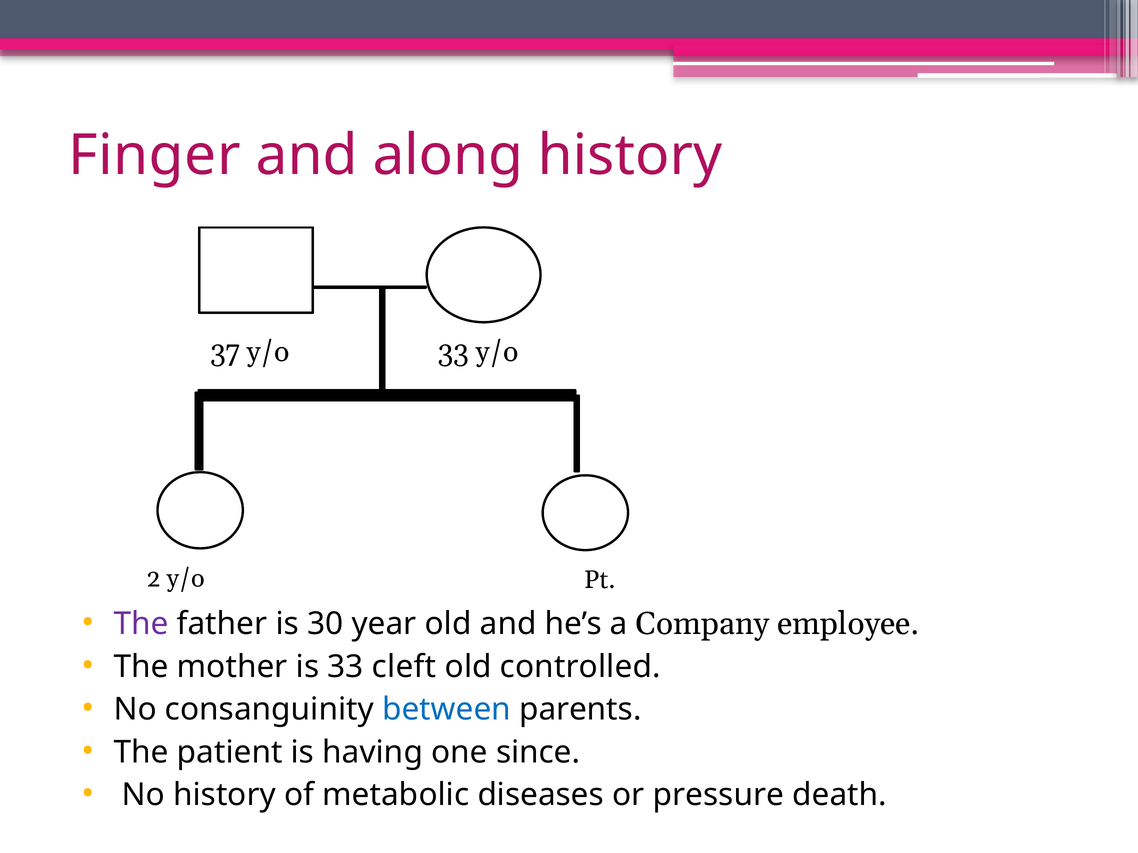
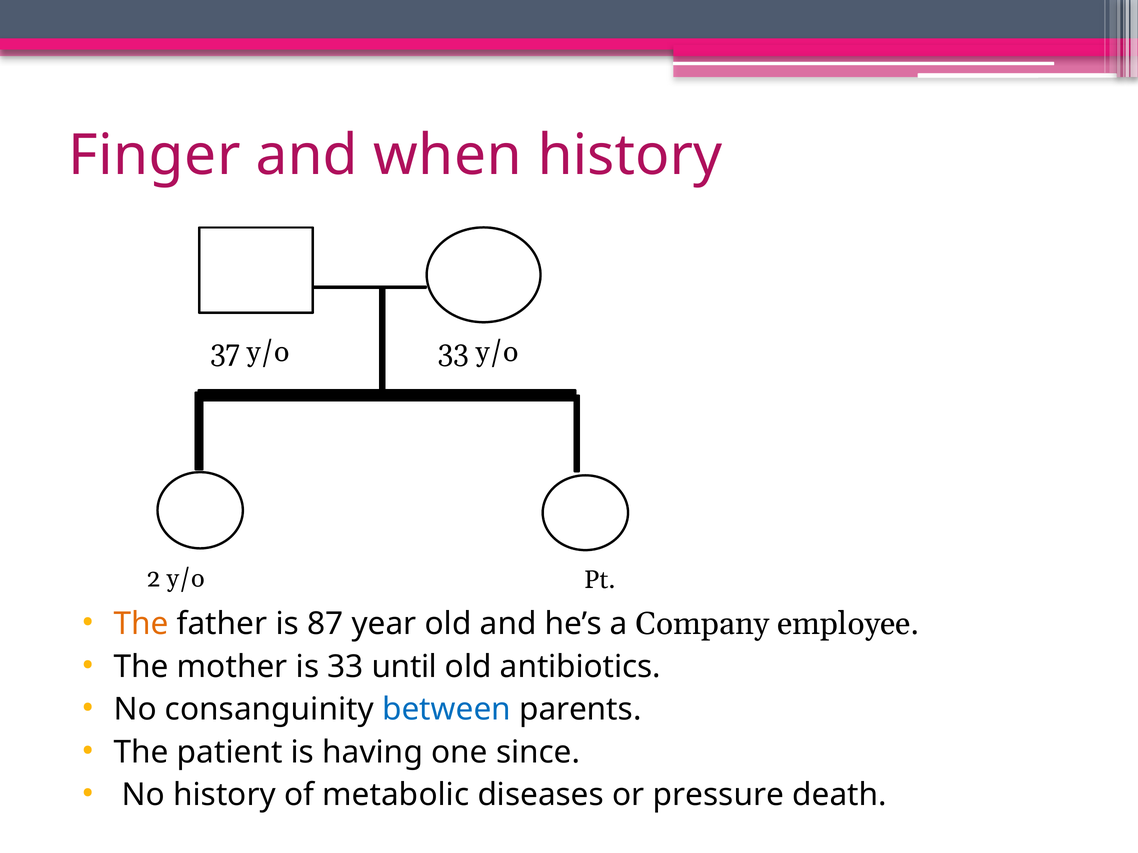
along: along -> when
The at (141, 624) colour: purple -> orange
30: 30 -> 87
cleft: cleft -> until
controlled: controlled -> antibiotics
